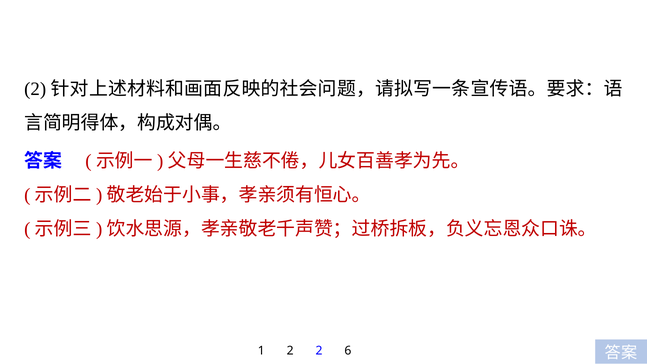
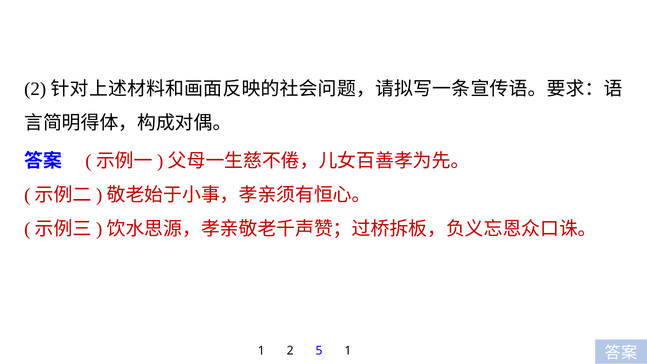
2 2: 2 -> 5
1 6: 6 -> 1
